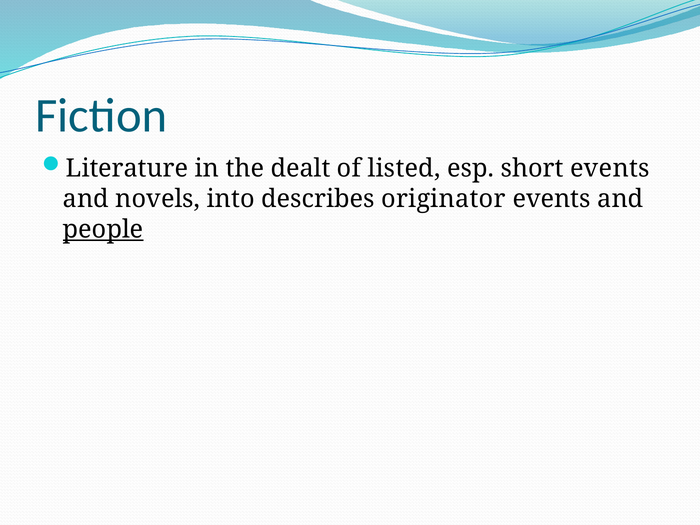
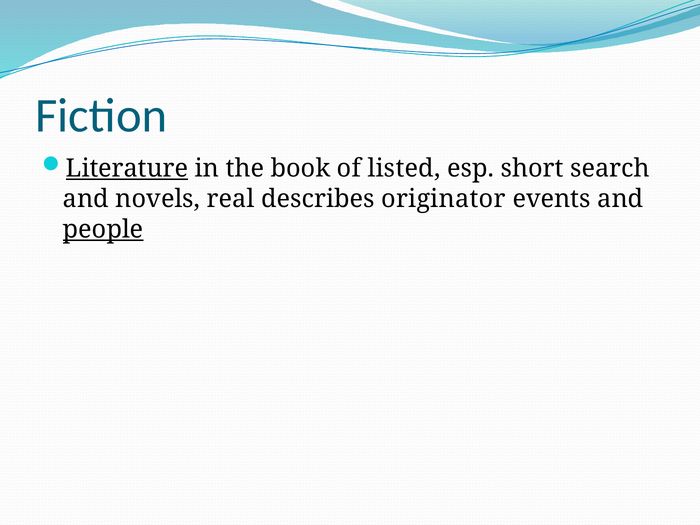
Literature underline: none -> present
dealt: dealt -> book
short events: events -> search
into: into -> real
